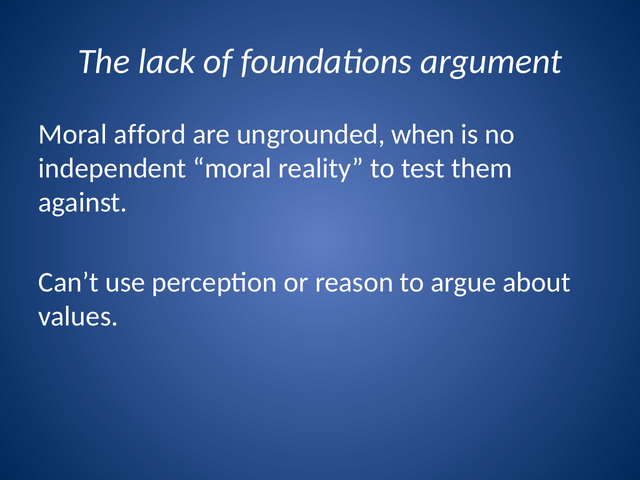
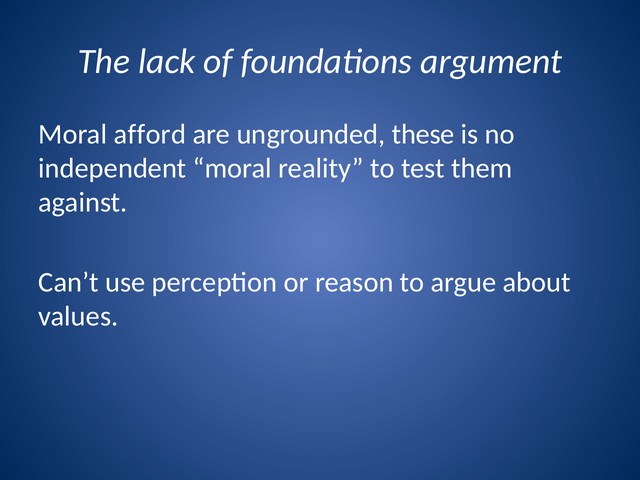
when: when -> these
